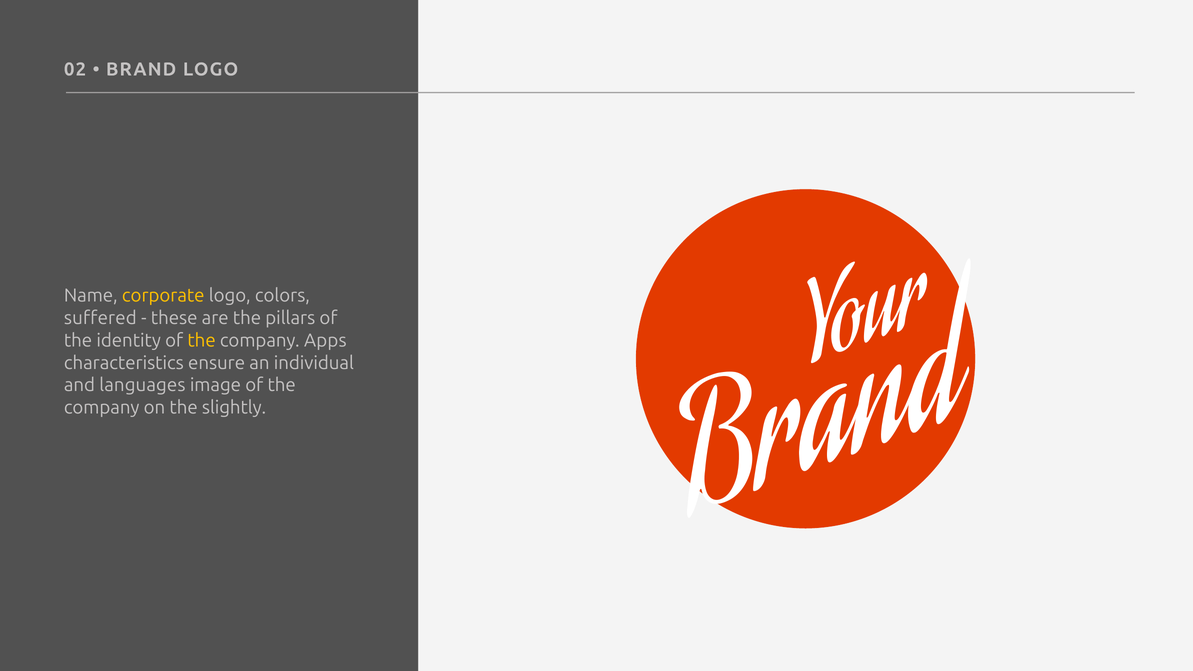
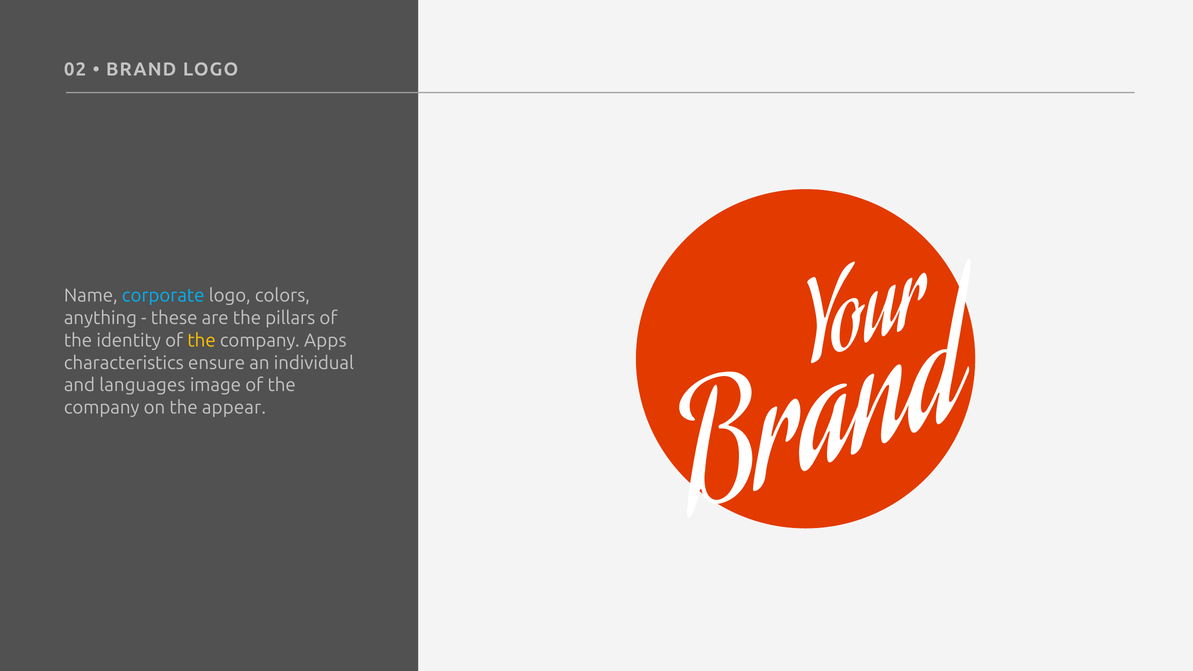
corporate colour: yellow -> light blue
suffered: suffered -> anything
slightly: slightly -> appear
